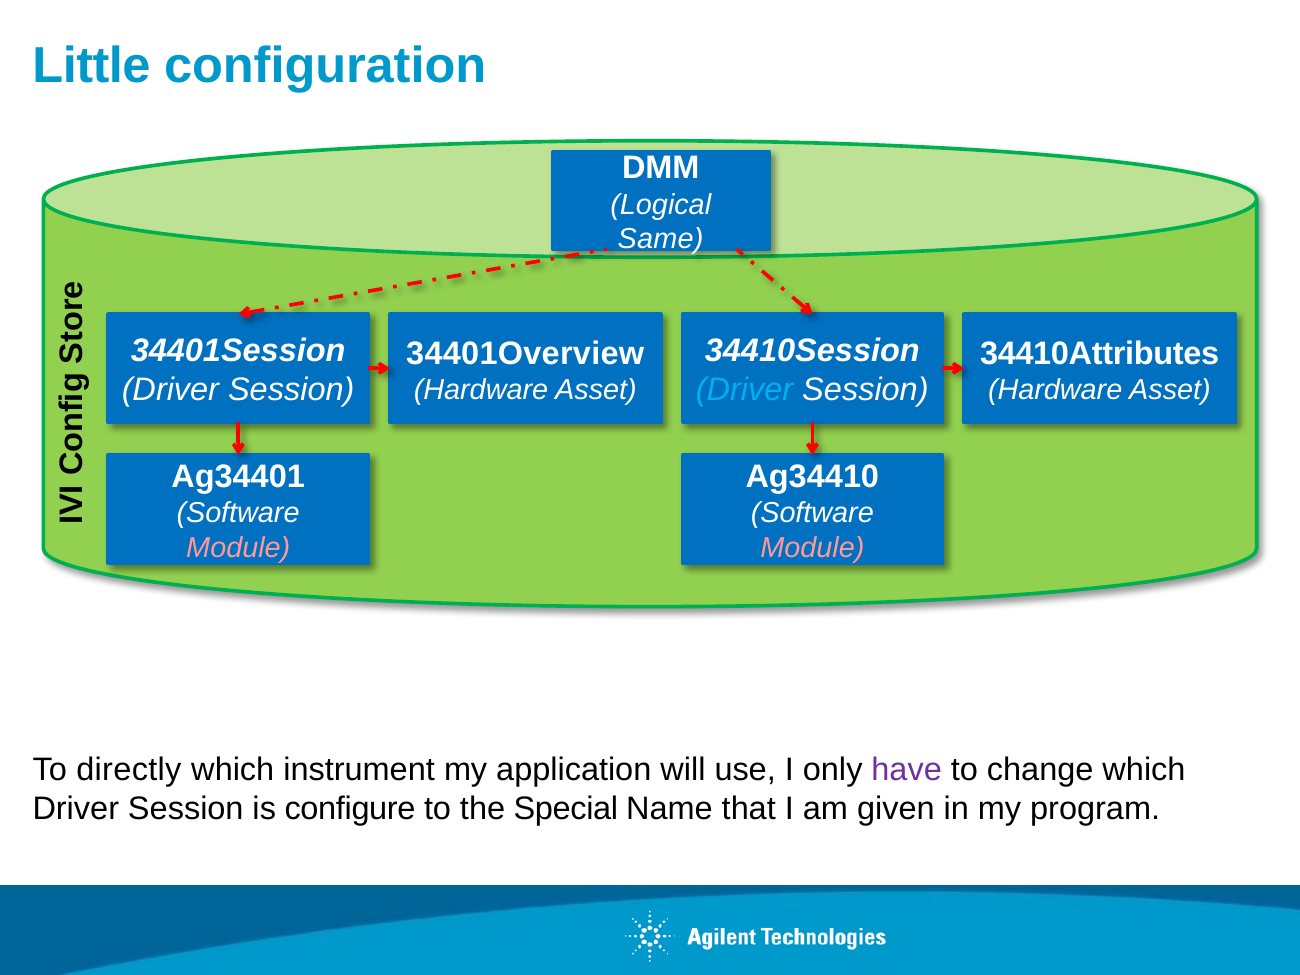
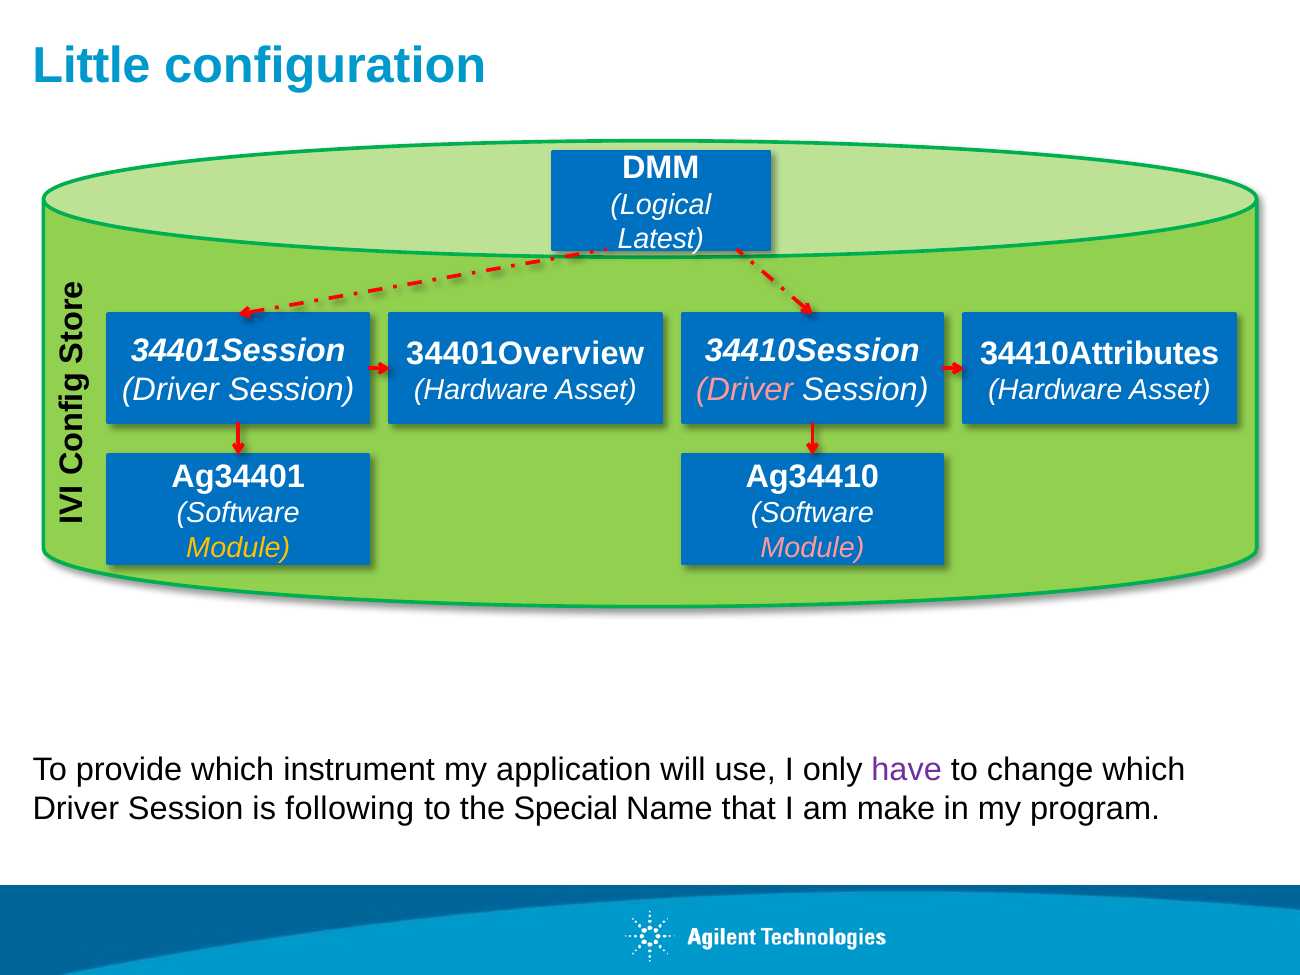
Same: Same -> Latest
Driver at (745, 390) colour: light blue -> pink
Module at (238, 548) colour: pink -> yellow
directly: directly -> provide
configure: configure -> following
given: given -> make
